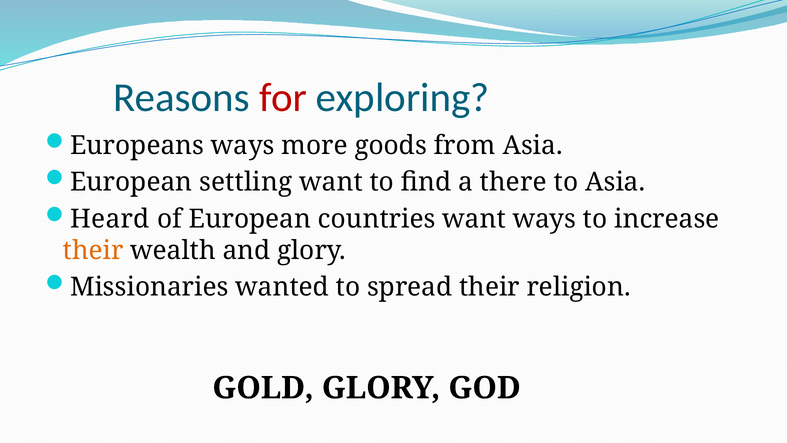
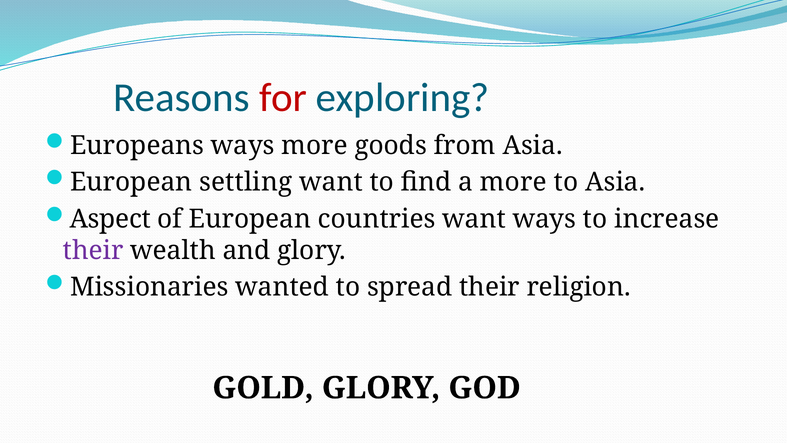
a there: there -> more
Heard: Heard -> Aspect
their at (93, 250) colour: orange -> purple
